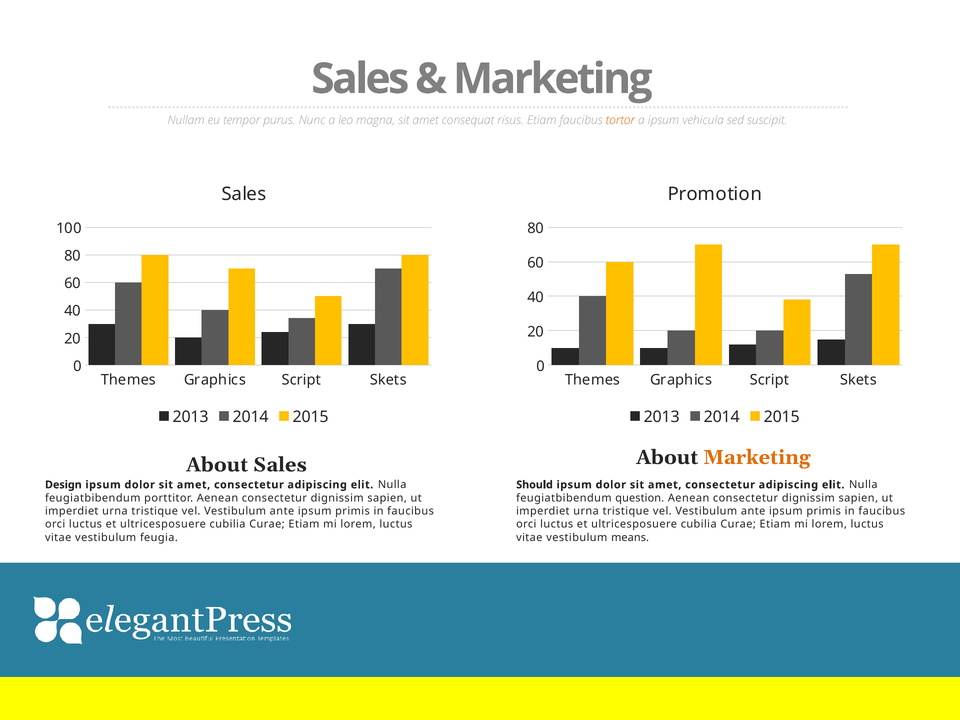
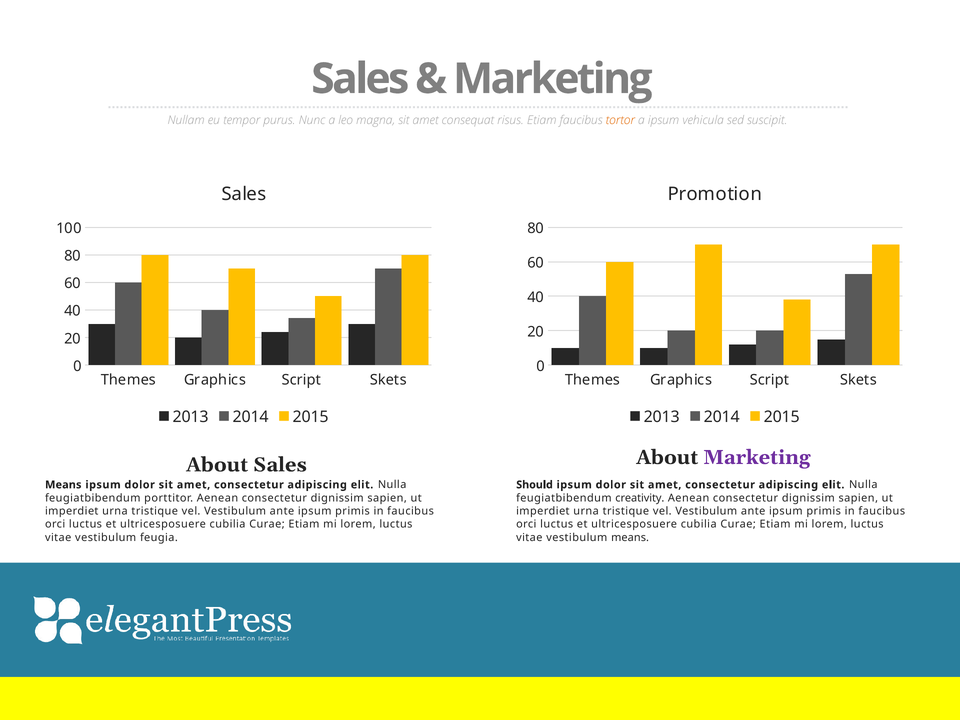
Marketing at (757, 457) colour: orange -> purple
Design at (63, 485): Design -> Means
question: question -> creativity
